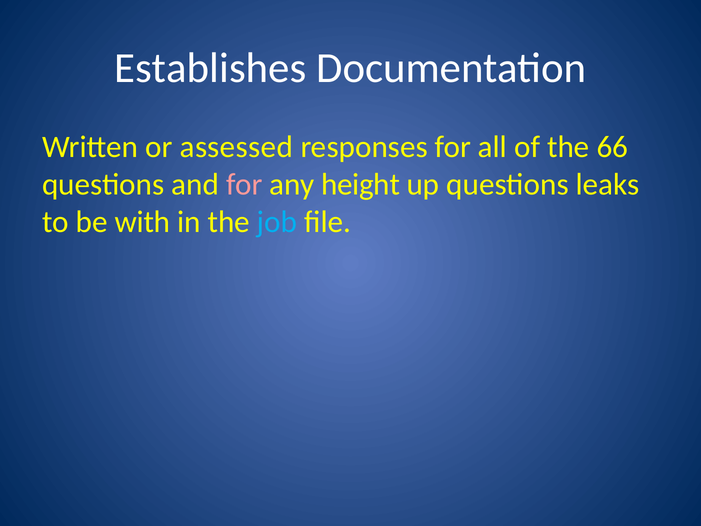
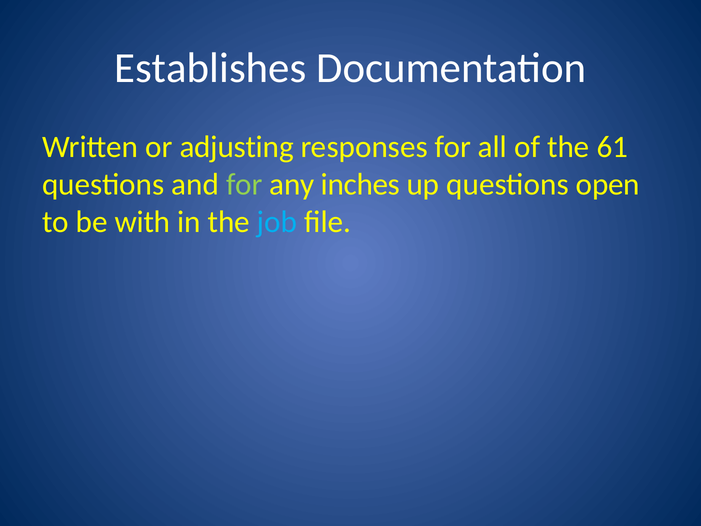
assessed: assessed -> adjusting
66: 66 -> 61
for at (244, 184) colour: pink -> light green
height: height -> inches
leaks: leaks -> open
